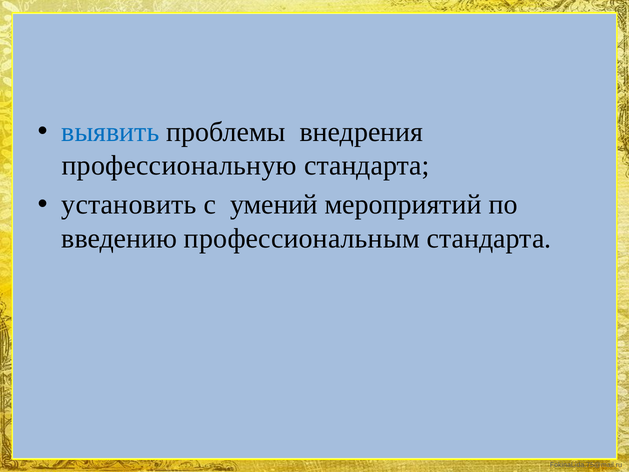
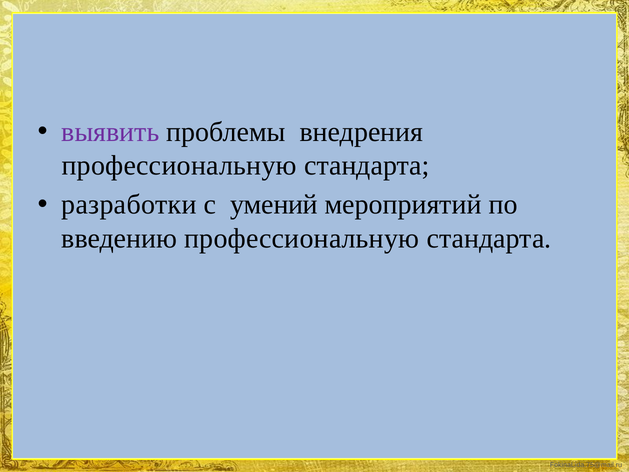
выявить colour: blue -> purple
установить: установить -> разработки
введению профессиональным: профессиональным -> профессиональную
